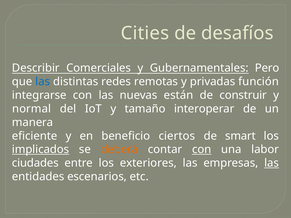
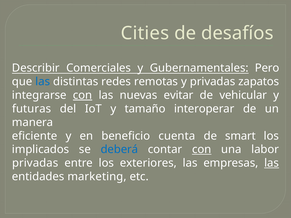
función: función -> zapatos
con at (83, 95) underline: none -> present
están: están -> evitar
construir: construir -> vehicular
normal: normal -> futuras
ciertos: ciertos -> cuenta
implicados underline: present -> none
deberá colour: orange -> blue
ciudades at (35, 163): ciudades -> privadas
escenarios: escenarios -> marketing
